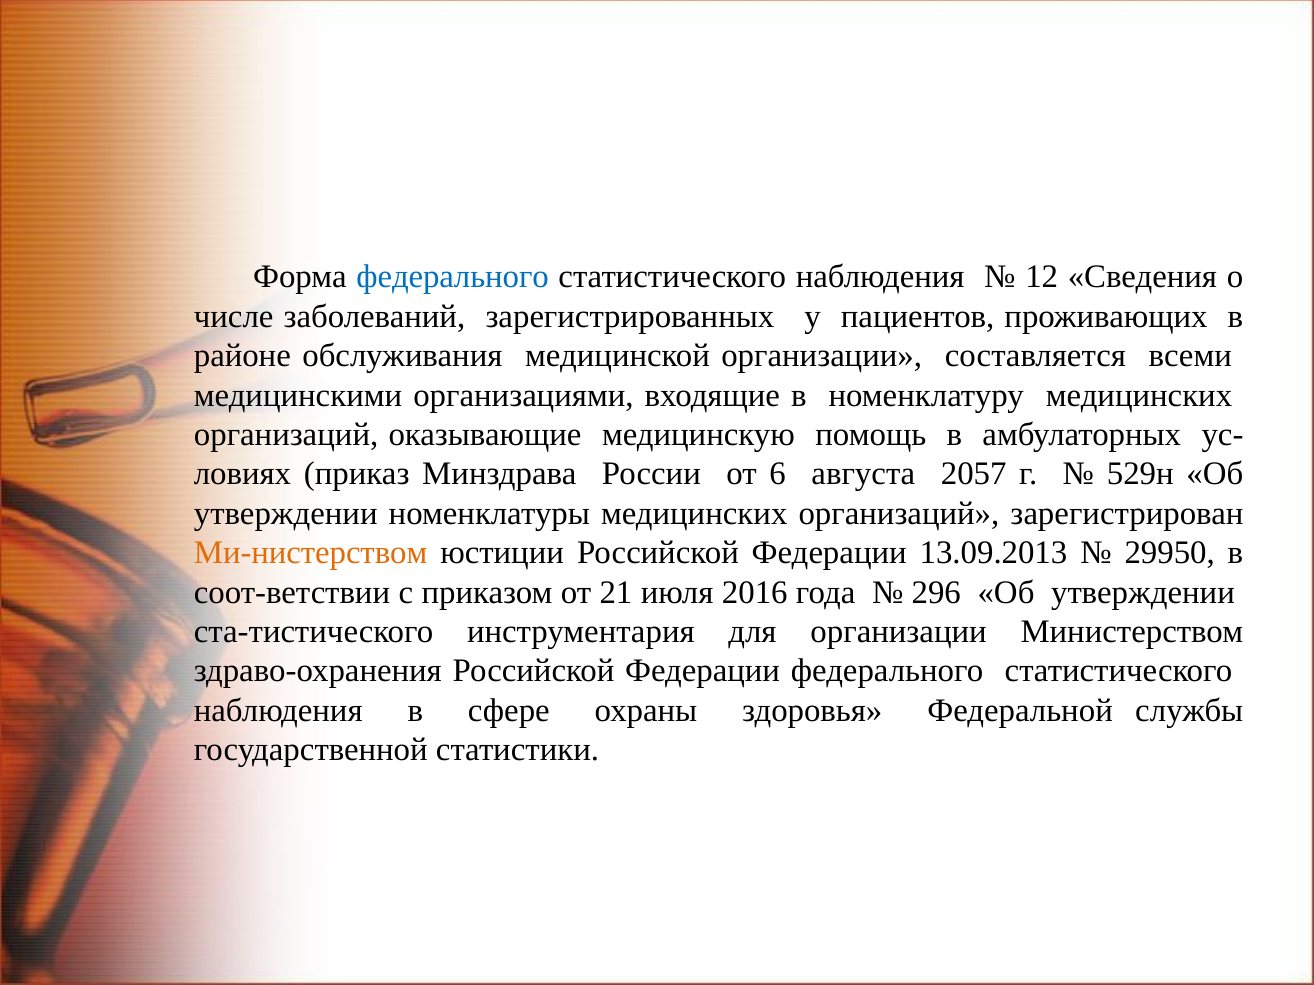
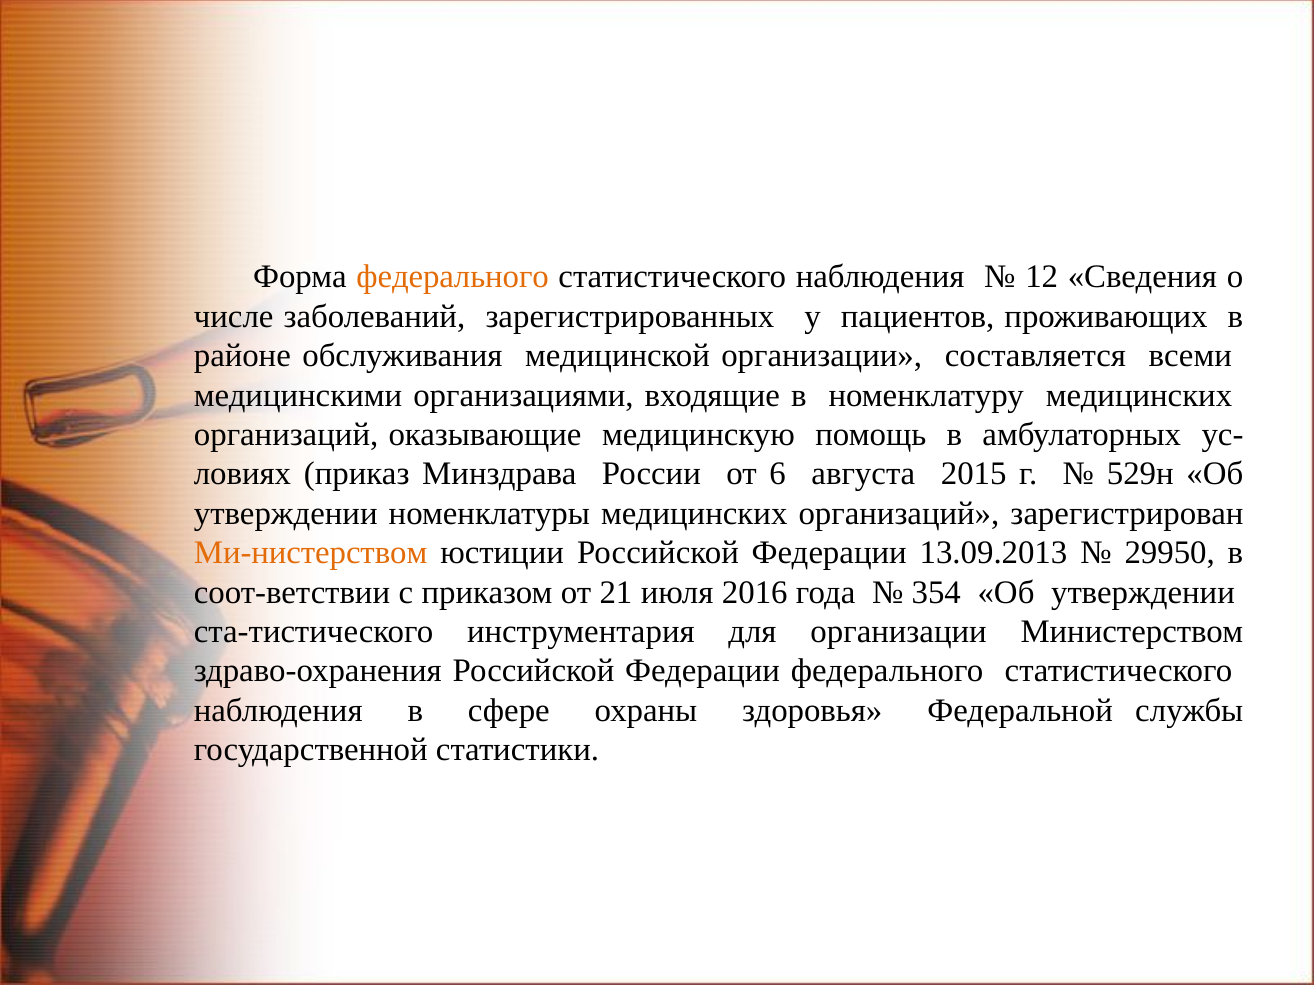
федерального at (453, 277) colour: blue -> orange
2057: 2057 -> 2015
296: 296 -> 354
